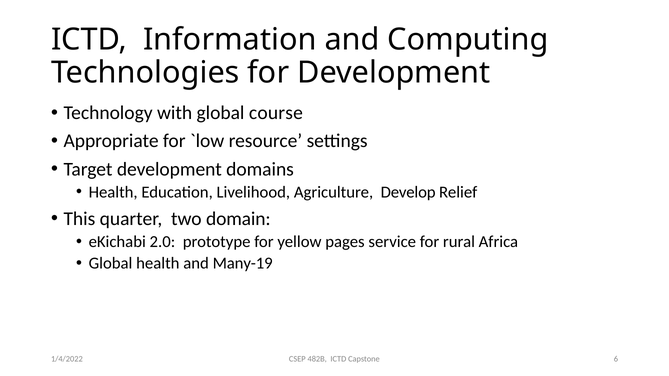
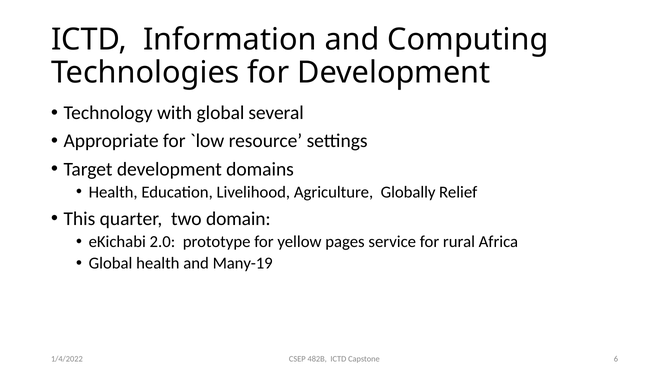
course: course -> several
Develop: Develop -> Globally
